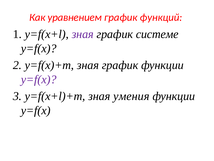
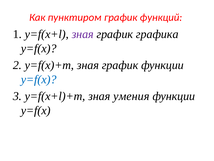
уравнением: уравнением -> пунктиром
системе: системе -> графика
у=f(x at (39, 79) colour: purple -> blue
